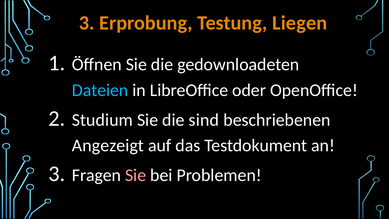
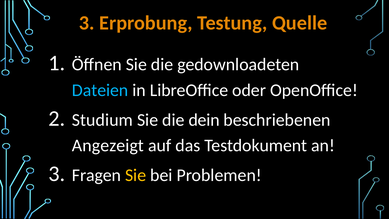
Liegen: Liegen -> Quelle
sind: sind -> dein
Sie at (136, 175) colour: pink -> yellow
